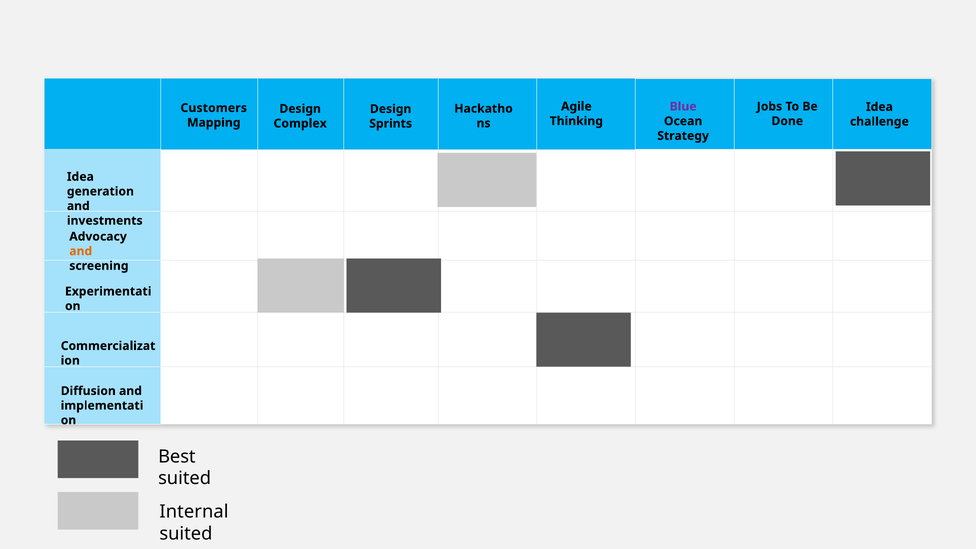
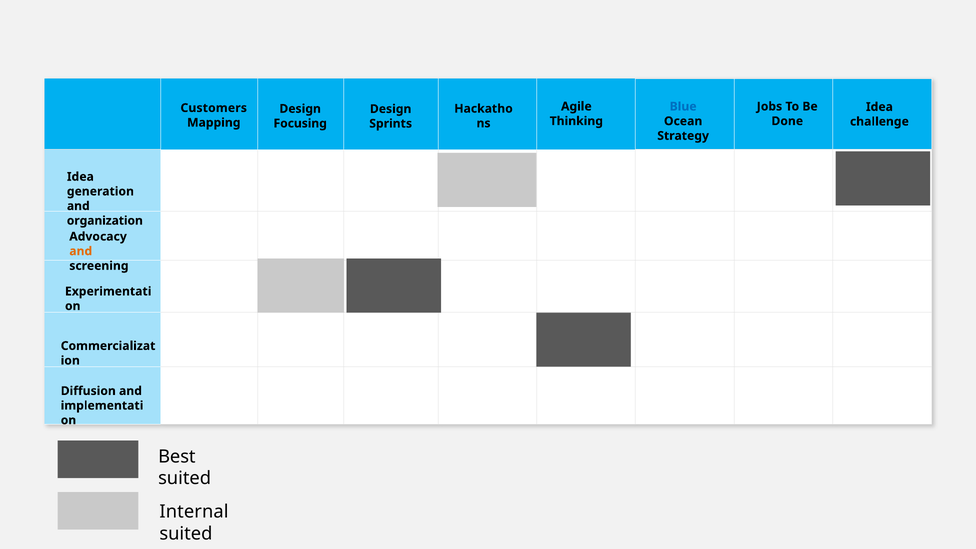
Blue colour: purple -> blue
Complex: Complex -> Focusing
investments: investments -> organization
